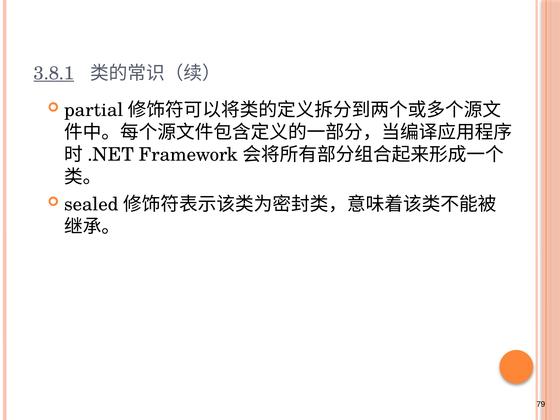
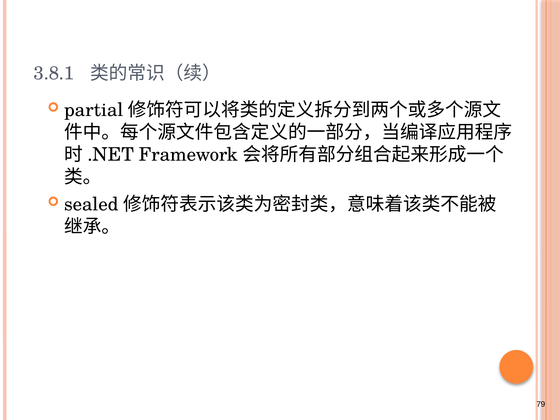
3.8.1 underline: present -> none
